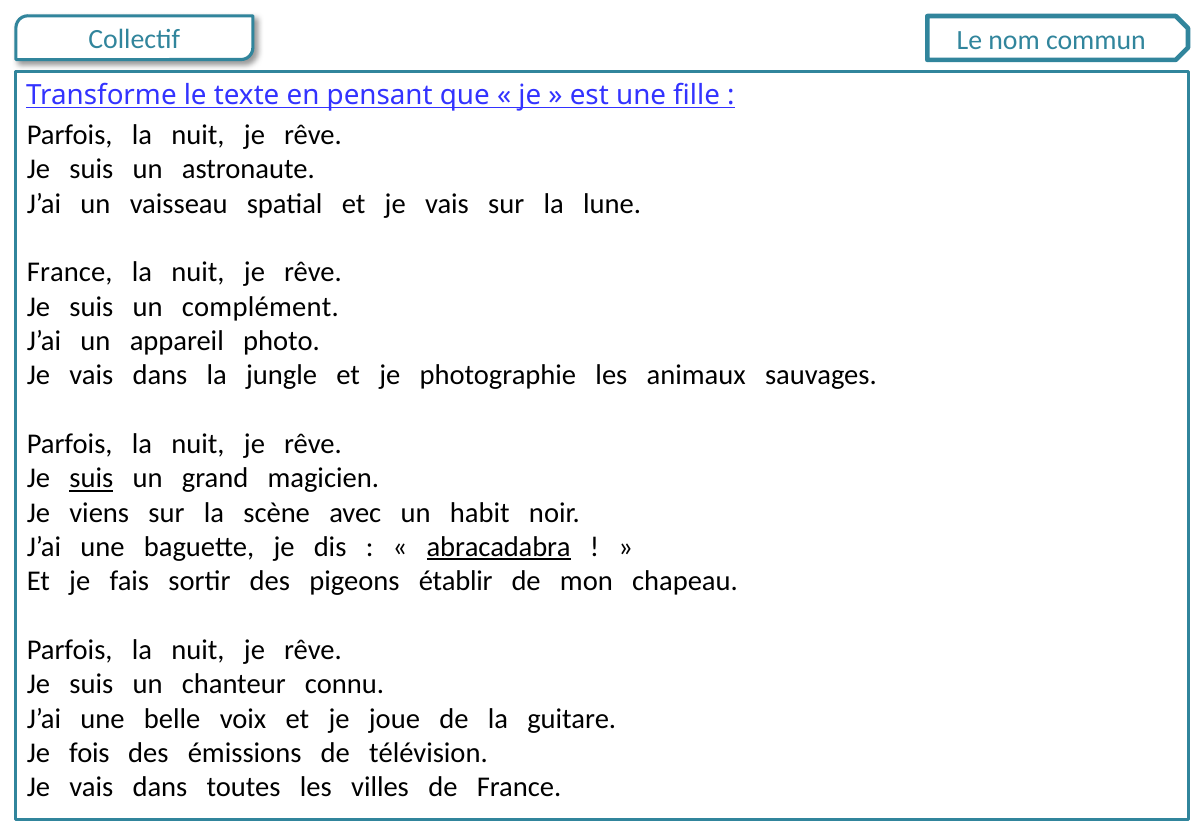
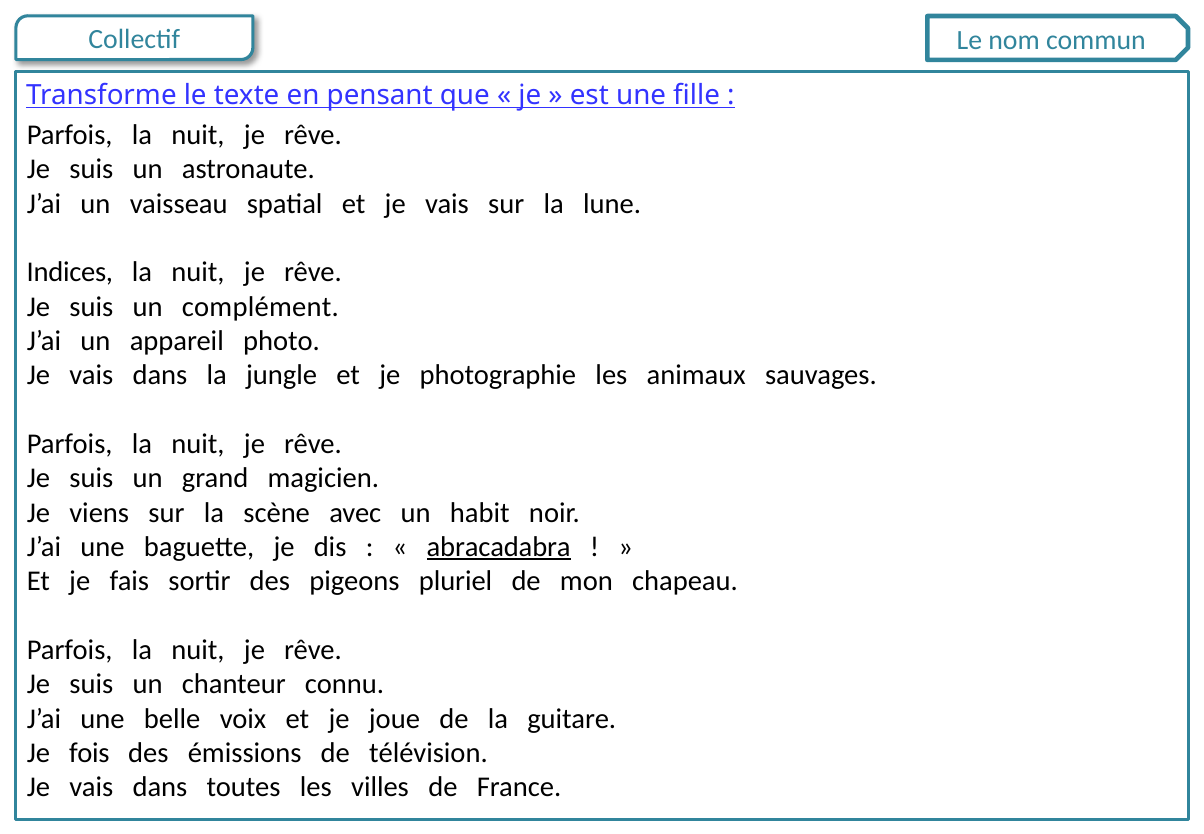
France at (70, 272): France -> Indices
suis at (91, 478) underline: present -> none
établir: établir -> pluriel
